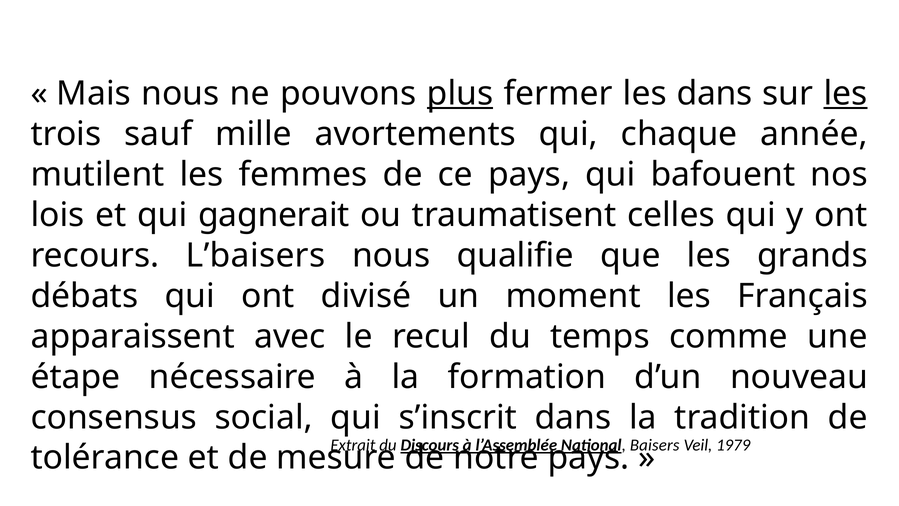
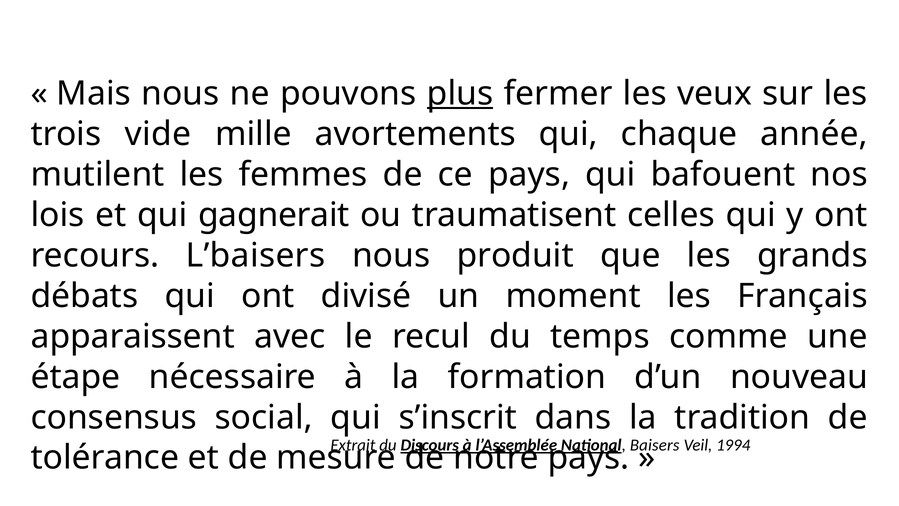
les dans: dans -> veux
les at (845, 93) underline: present -> none
sauf: sauf -> vide
qualifie: qualifie -> produit
1979: 1979 -> 1994
